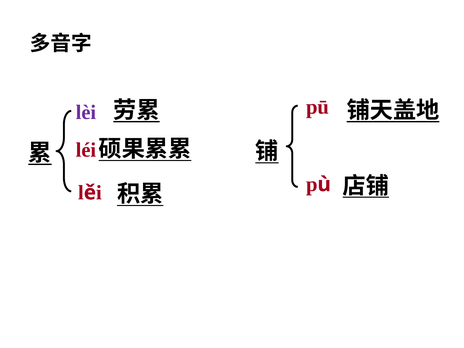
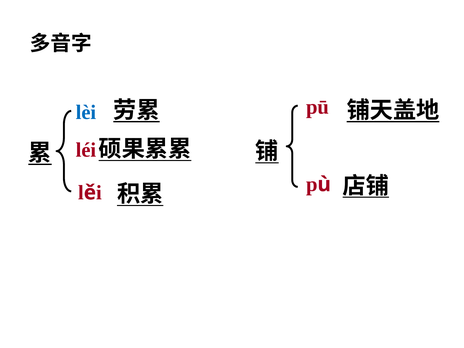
lèi colour: purple -> blue
